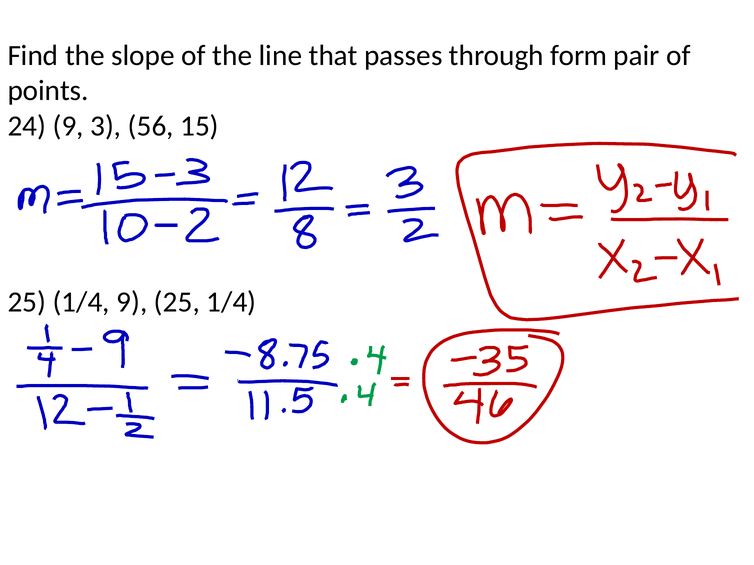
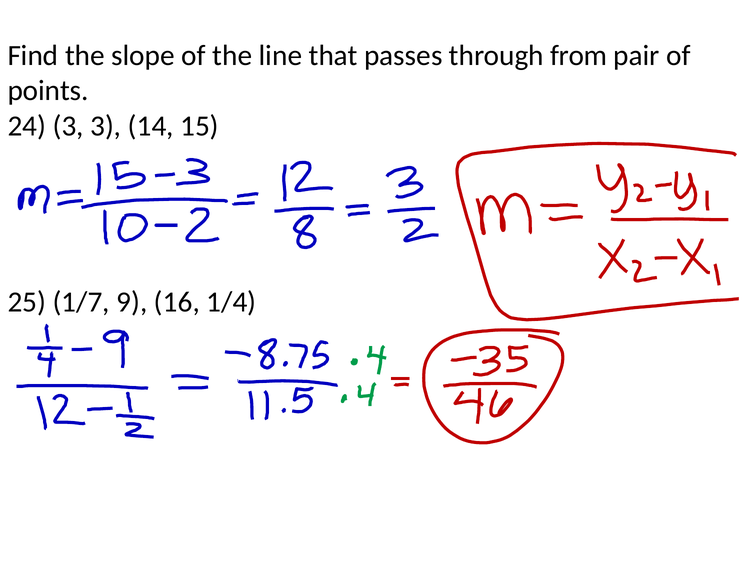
form: form -> from
24 9: 9 -> 3
56: 56 -> 14
1/4 at (81, 302): 1/4 -> 1/7
9 25: 25 -> 16
